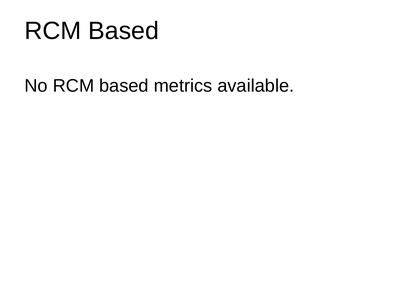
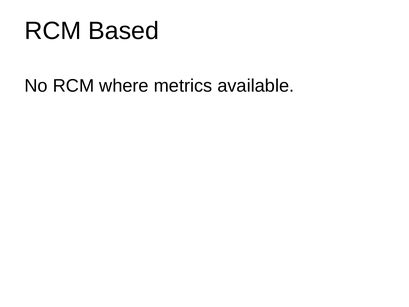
No RCM based: based -> where
